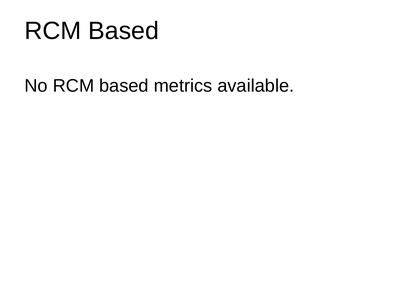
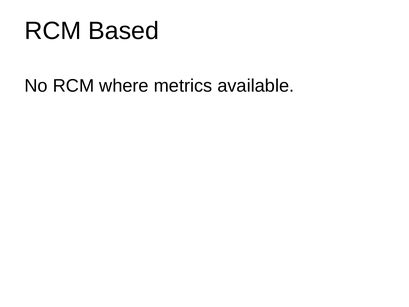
No RCM based: based -> where
